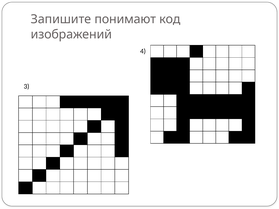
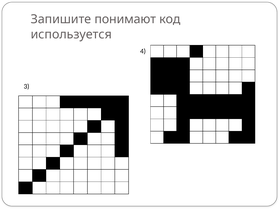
изображений: изображений -> используется
